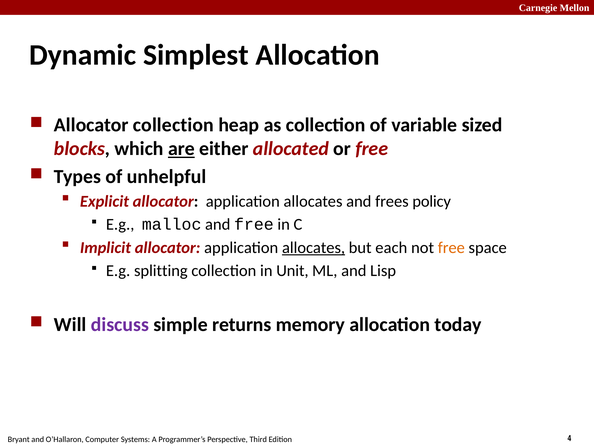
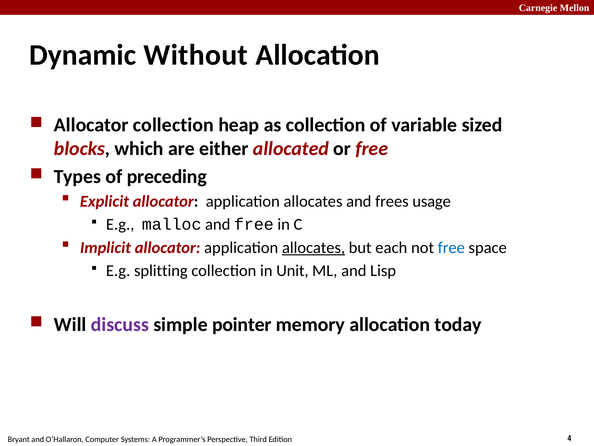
Simplest: Simplest -> Without
are underline: present -> none
unhelpful: unhelpful -> preceding
policy: policy -> usage
free at (451, 247) colour: orange -> blue
returns: returns -> pointer
